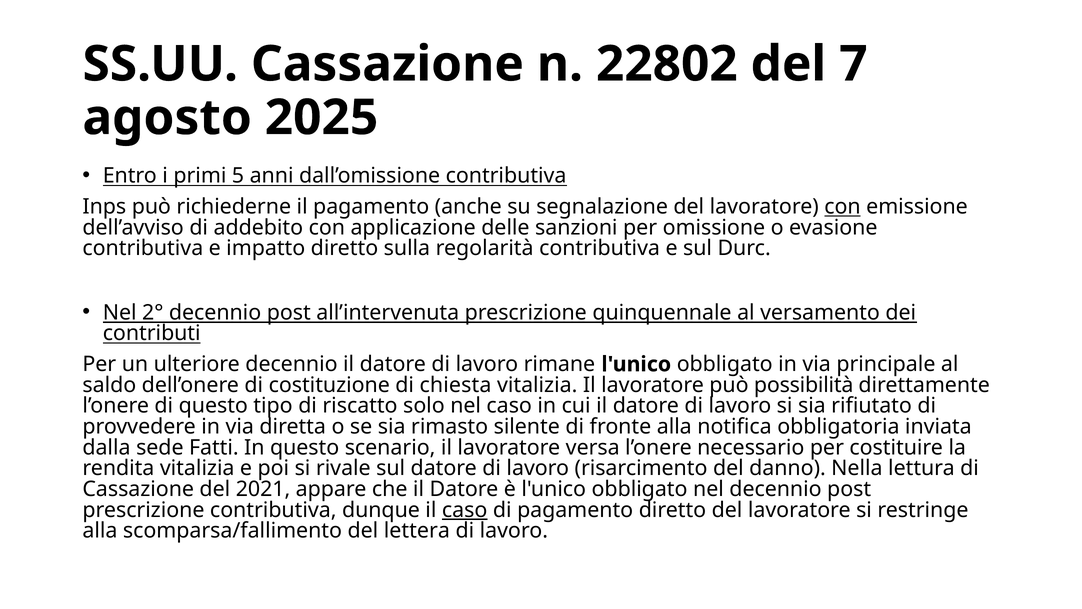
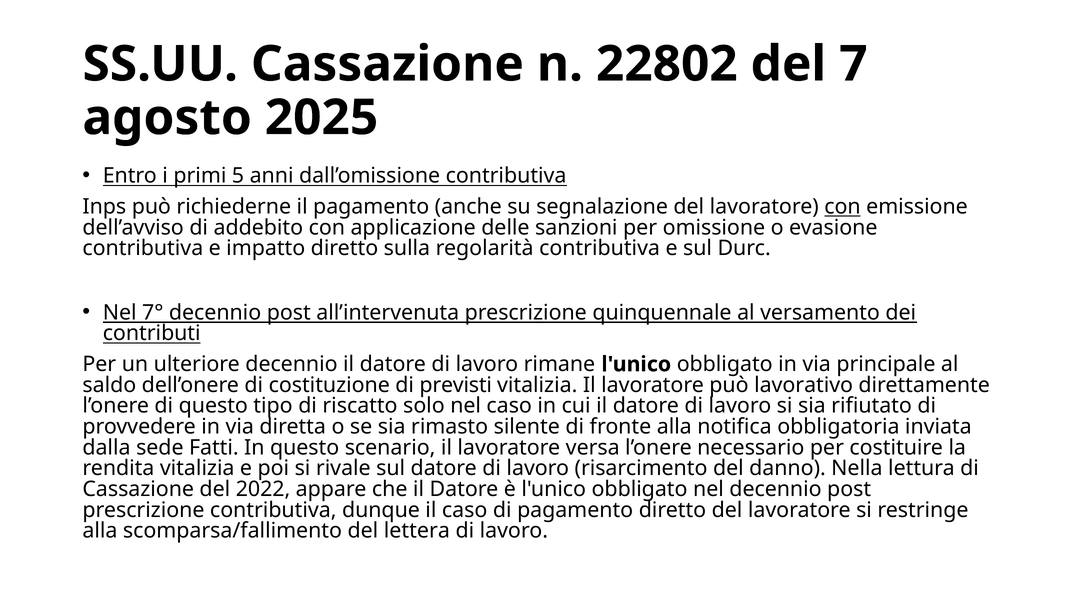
2°: 2° -> 7°
chiesta: chiesta -> previsti
possibilità: possibilità -> lavorativo
2021: 2021 -> 2022
caso at (465, 510) underline: present -> none
